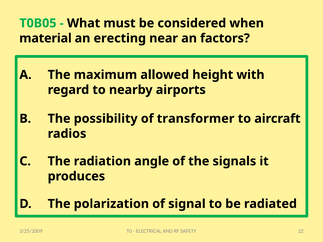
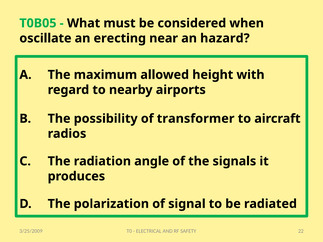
material: material -> oscillate
factors: factors -> hazard
